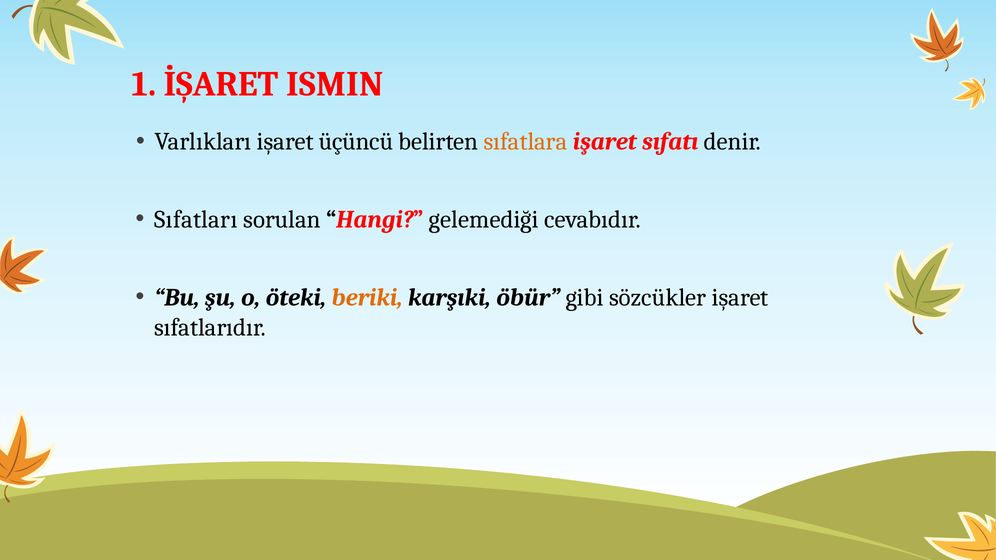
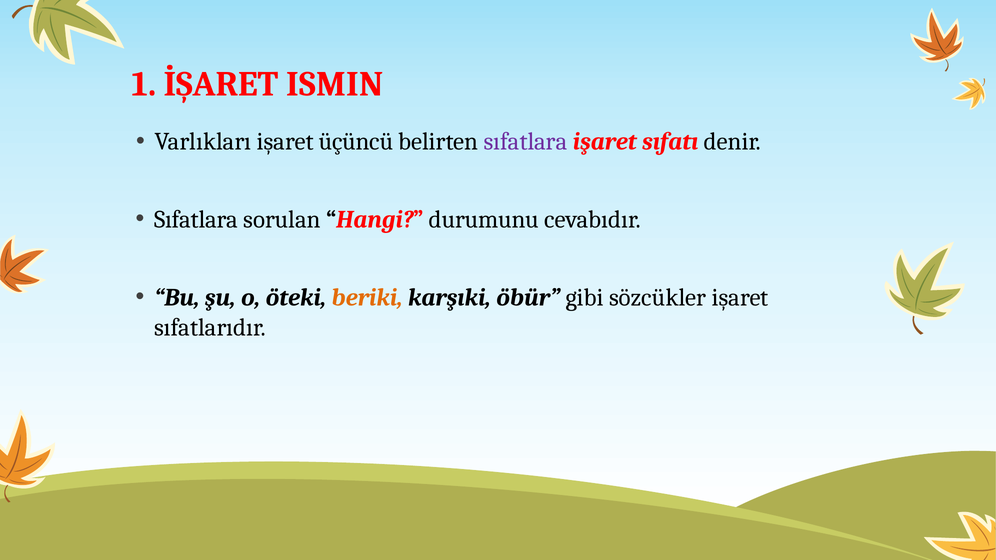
sıfatlara at (526, 142) colour: orange -> purple
Sıfatları at (196, 220): Sıfatları -> Sıfatlara
gelemediği: gelemediği -> durumunu
